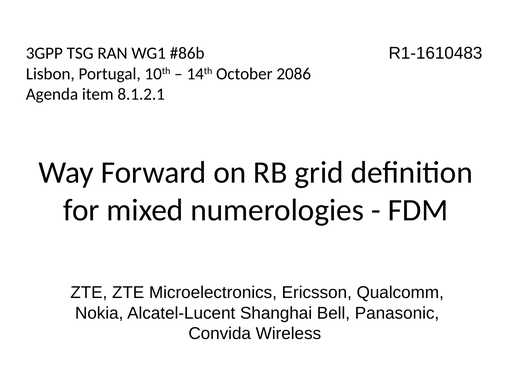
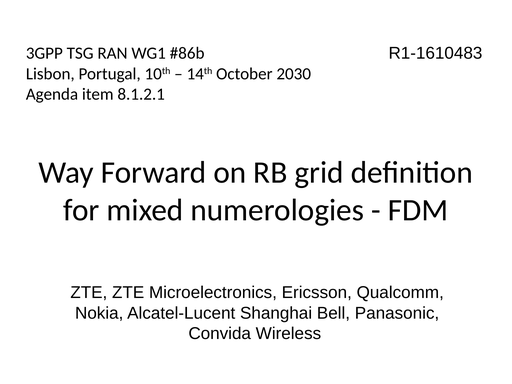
2086: 2086 -> 2030
